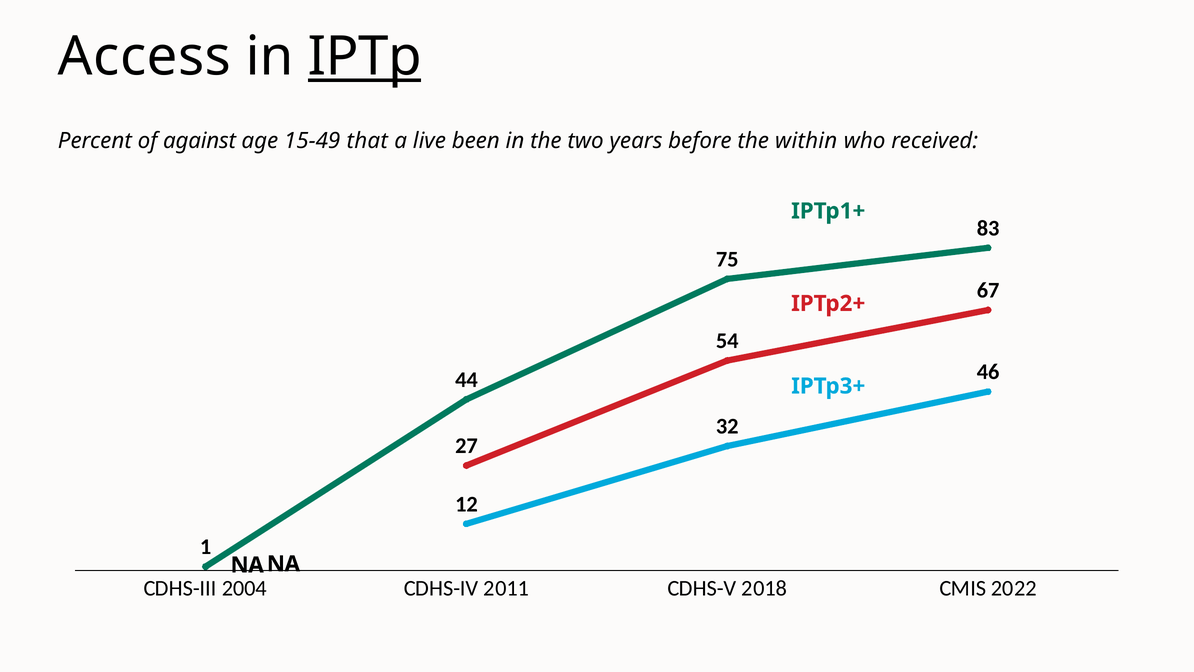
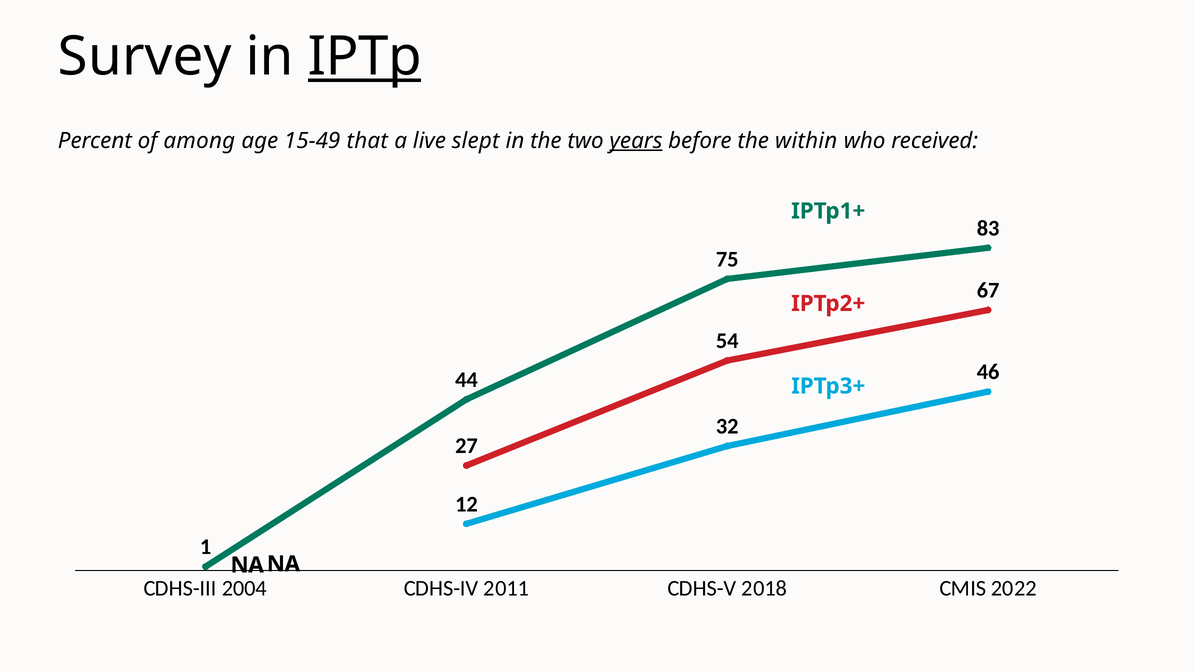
Access: Access -> Survey
against: against -> among
been: been -> slept
years underline: none -> present
